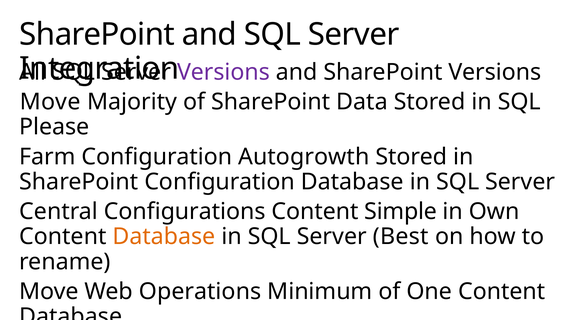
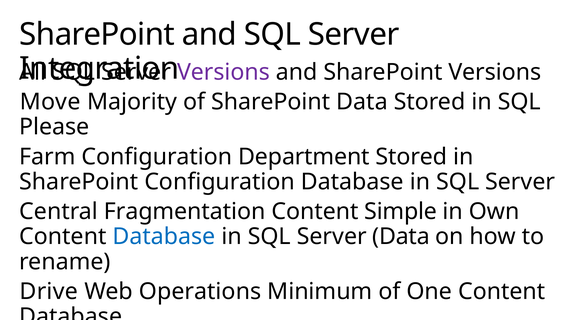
Autogrowth: Autogrowth -> Department
Configurations: Configurations -> Fragmentation
Database at (164, 237) colour: orange -> blue
Server Best: Best -> Data
Move at (49, 291): Move -> Drive
